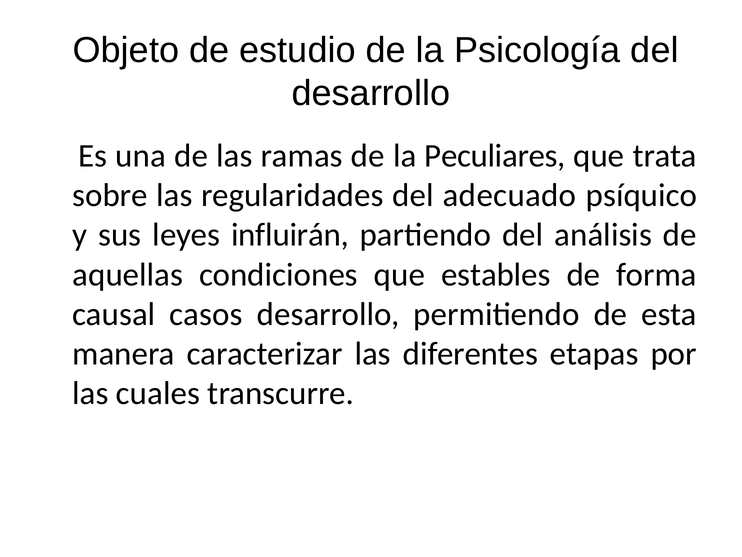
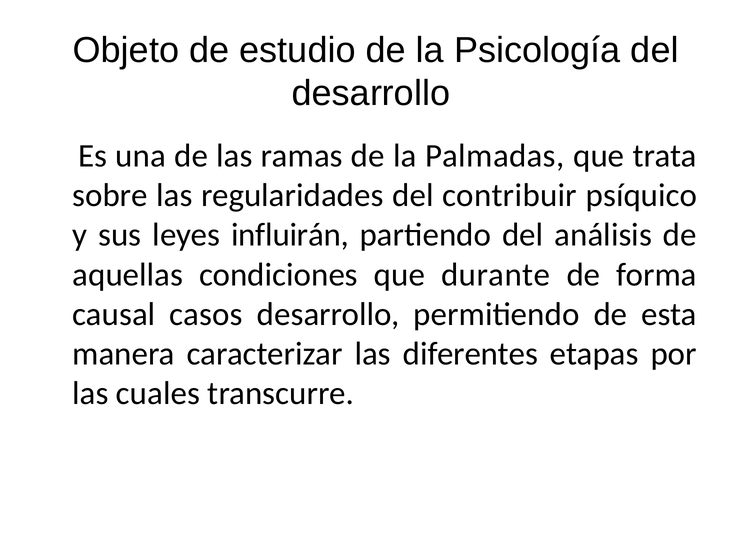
Peculiares: Peculiares -> Palmadas
adecuado: adecuado -> contribuir
estables: estables -> durante
